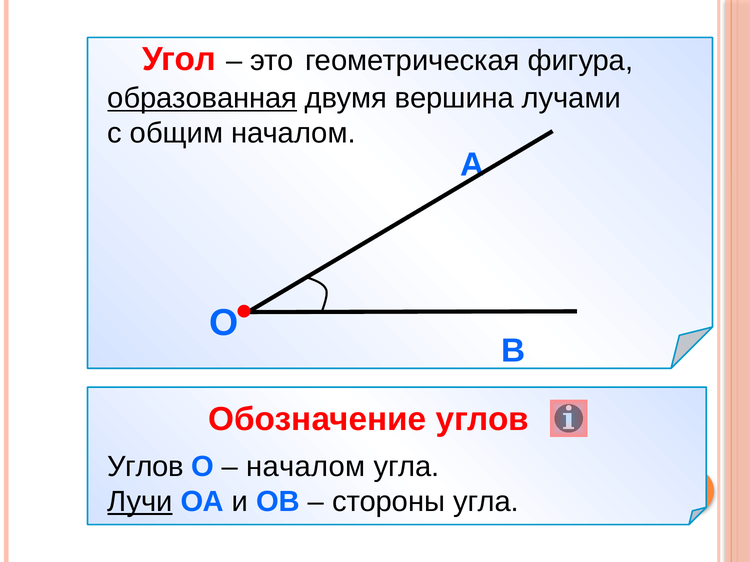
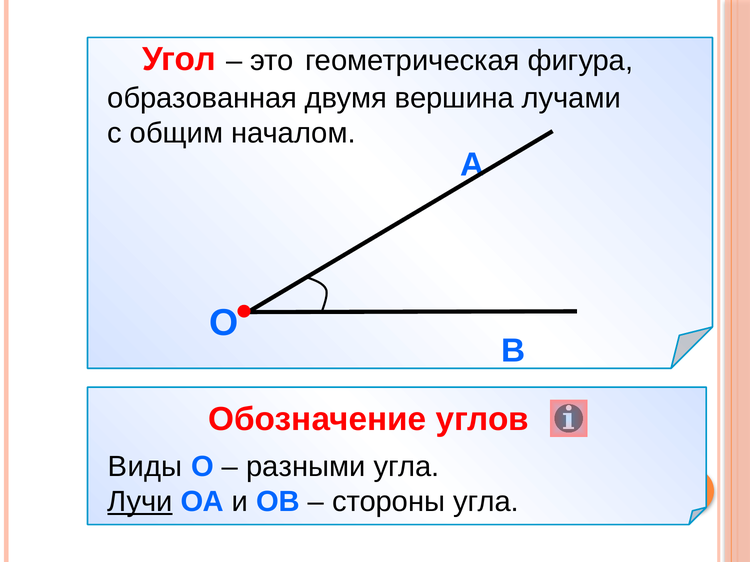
образованная underline: present -> none
Углов at (145, 467): Углов -> Виды
началом at (306, 467): началом -> разными
